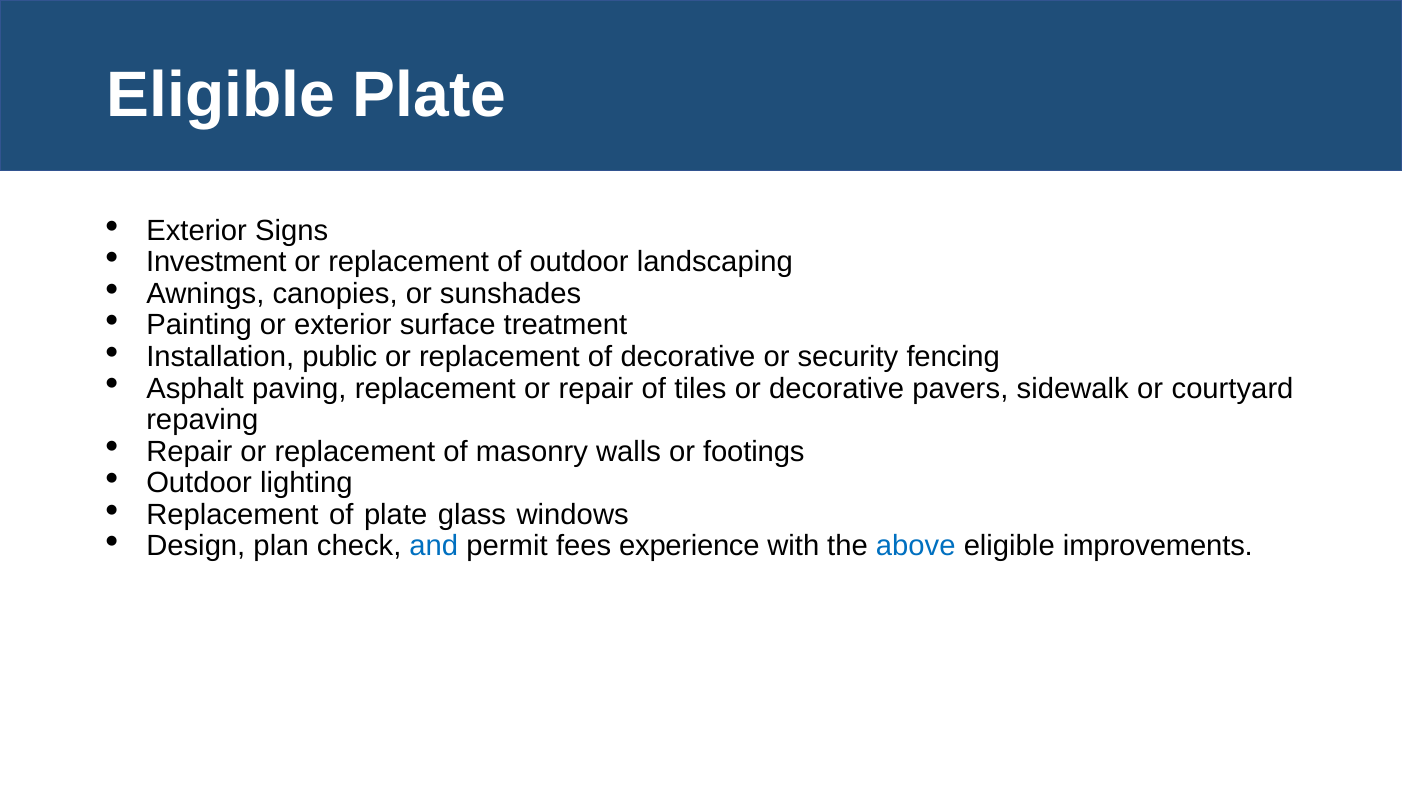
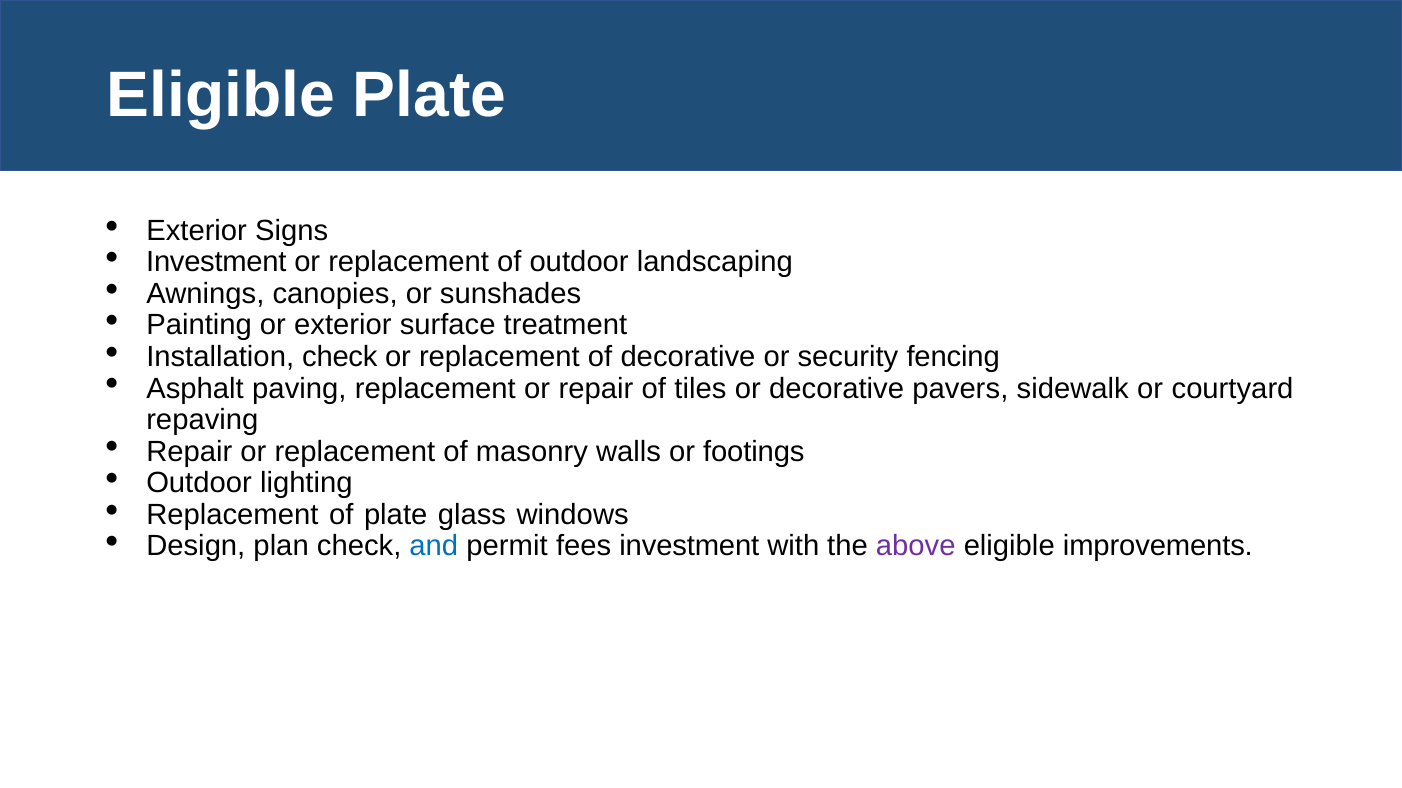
Installation public: public -> check
fees experience: experience -> investment
above colour: blue -> purple
